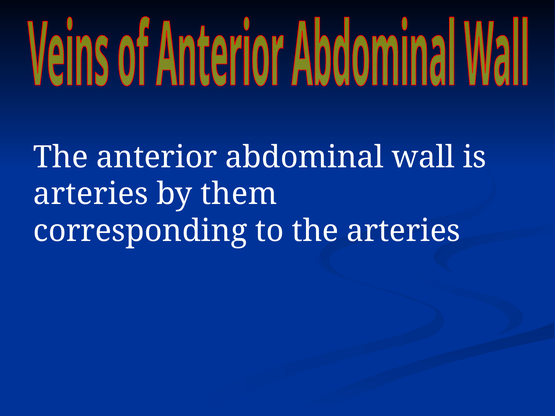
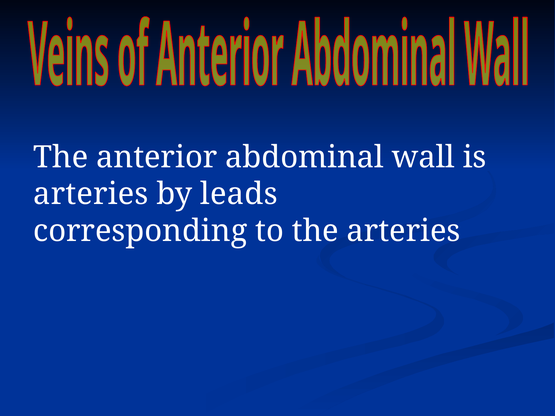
them: them -> leads
